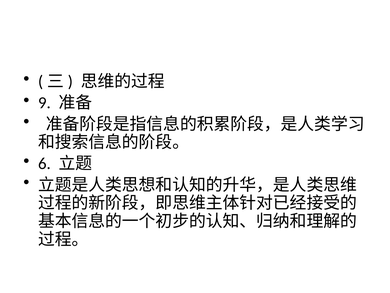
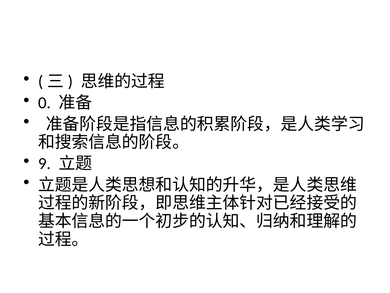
9: 9 -> 0
6: 6 -> 9
